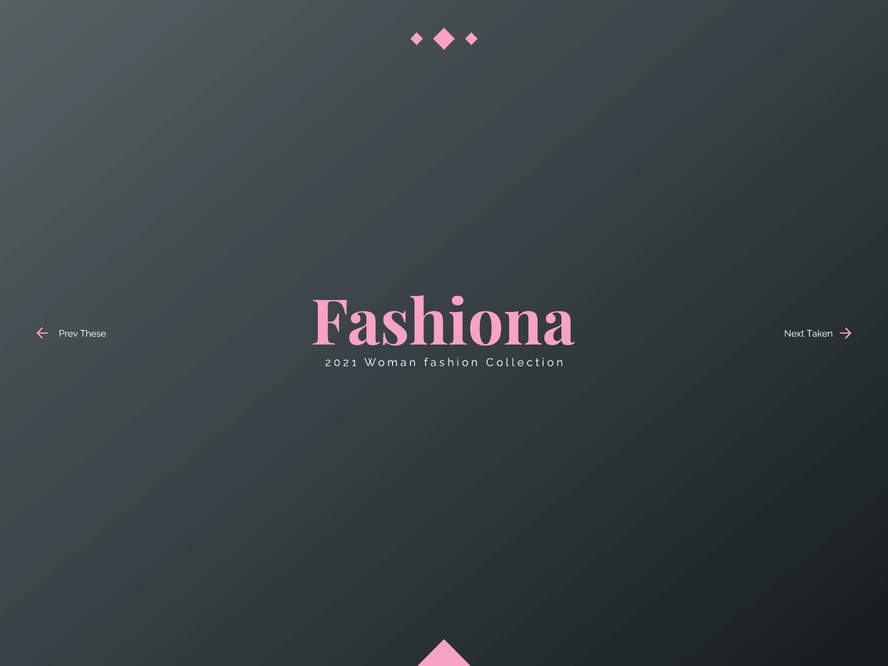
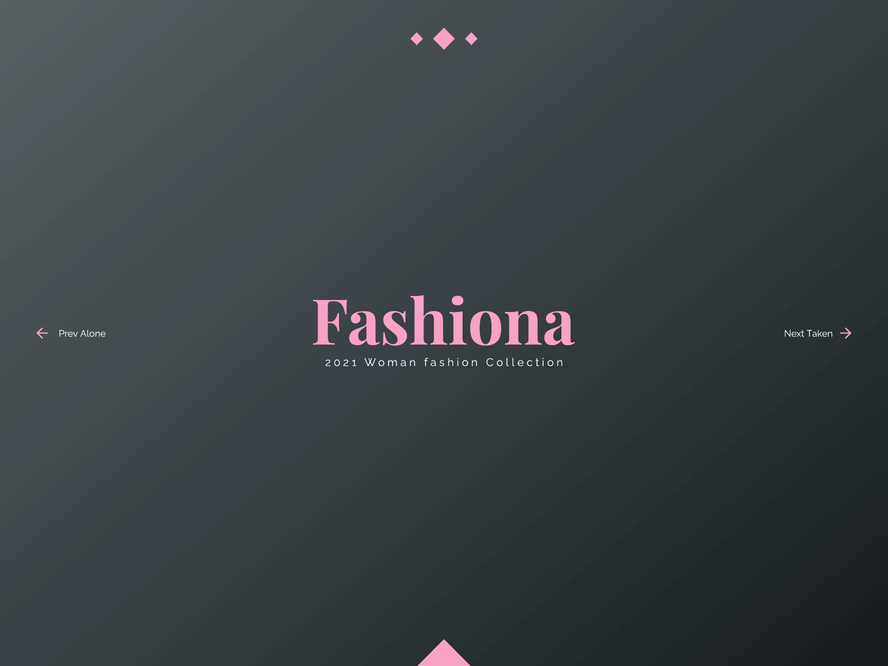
These: These -> Alone
